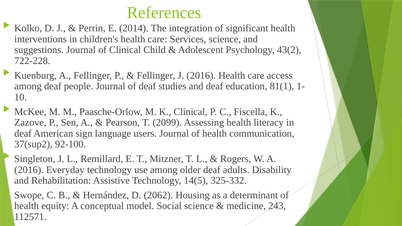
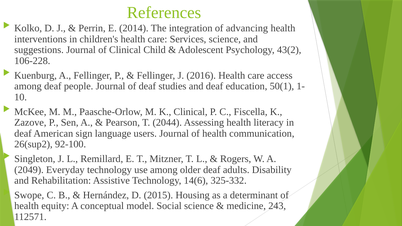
significant: significant -> advancing
722-228: 722-228 -> 106-228
81(1: 81(1 -> 50(1
2099: 2099 -> 2044
37(sup2: 37(sup2 -> 26(sup2
2016 at (29, 170): 2016 -> 2049
14(5: 14(5 -> 14(6
2062: 2062 -> 2015
